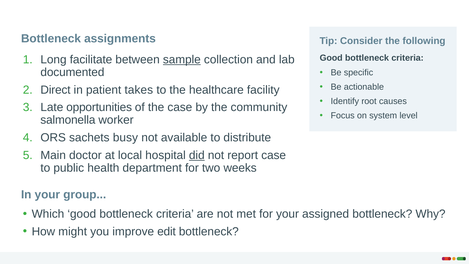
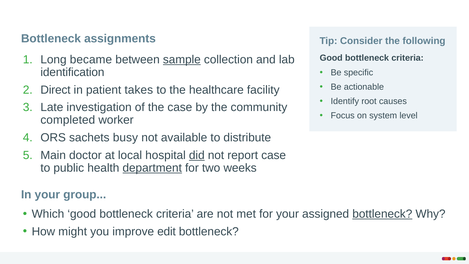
facilitate: facilitate -> became
documented: documented -> identification
opportunities: opportunities -> investigation
salmonella: salmonella -> completed
department underline: none -> present
bottleneck at (382, 214) underline: none -> present
